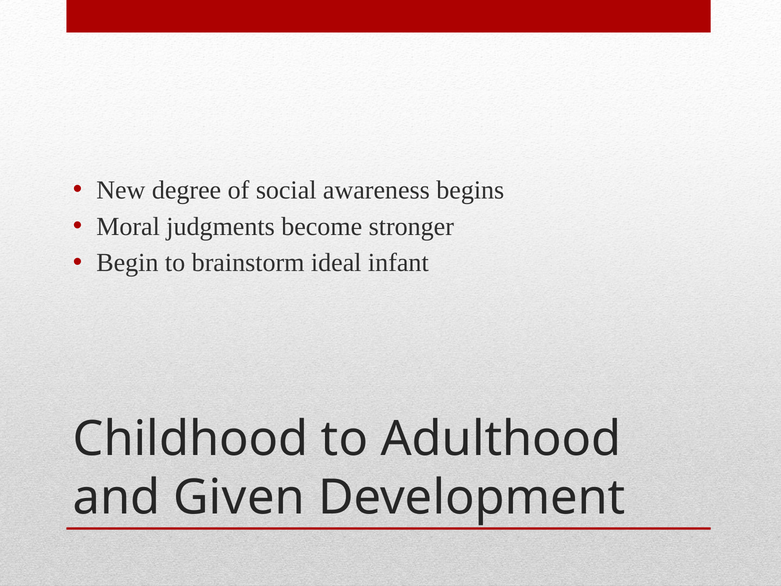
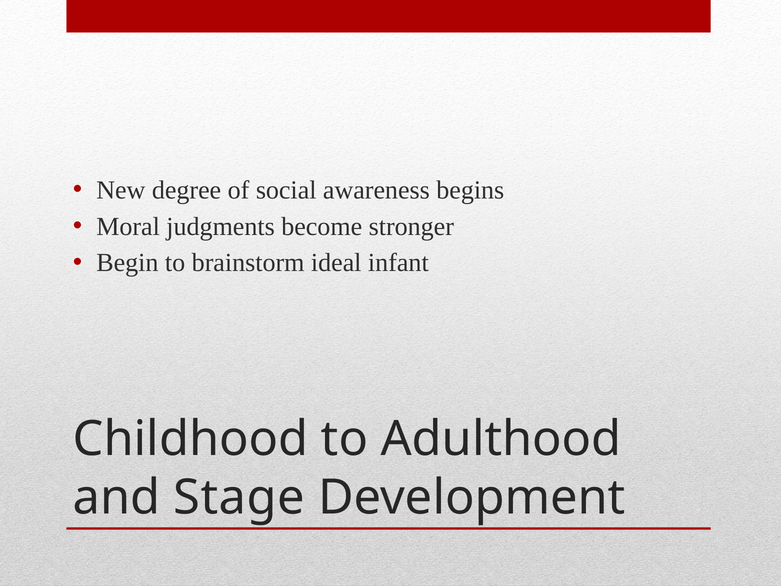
Given: Given -> Stage
